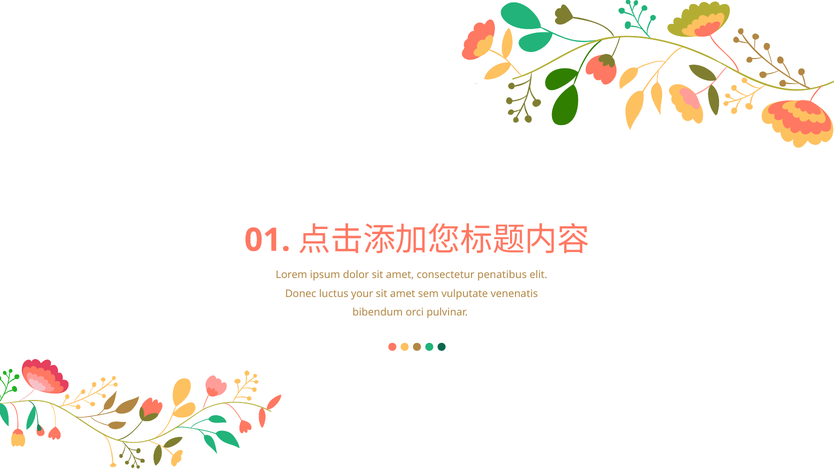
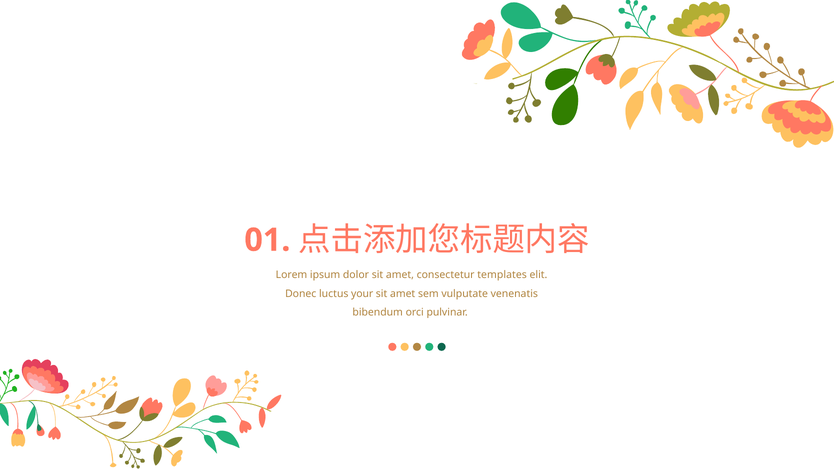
penatibus: penatibus -> templates
